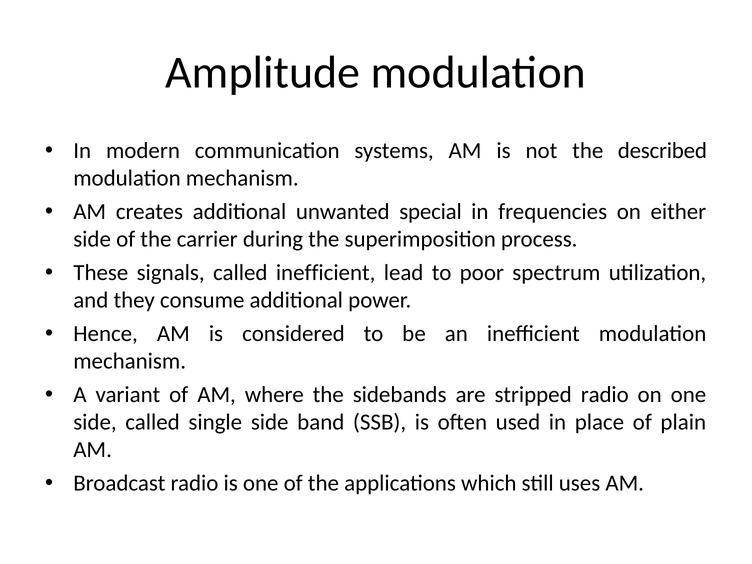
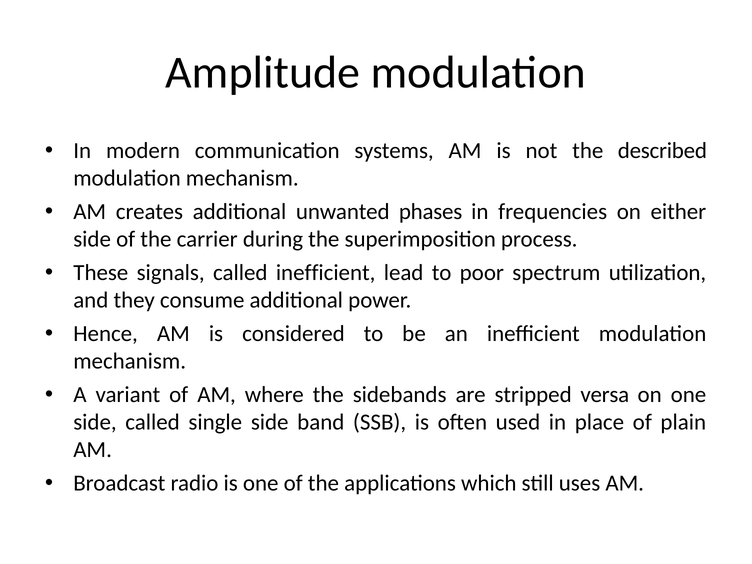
special: special -> phases
stripped radio: radio -> versa
